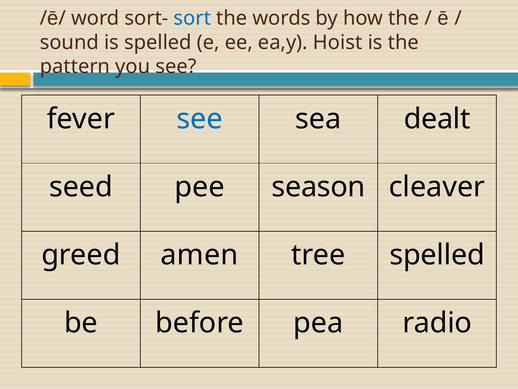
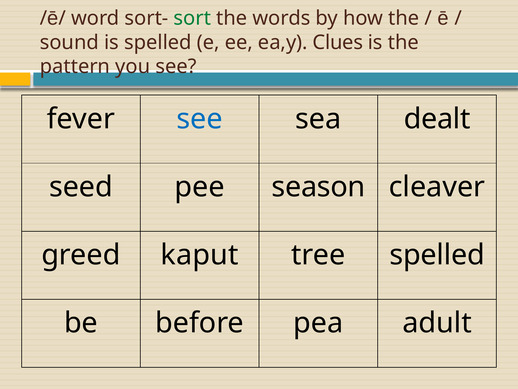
sort colour: blue -> green
Hoist: Hoist -> Clues
amen: amen -> kaput
radio: radio -> adult
